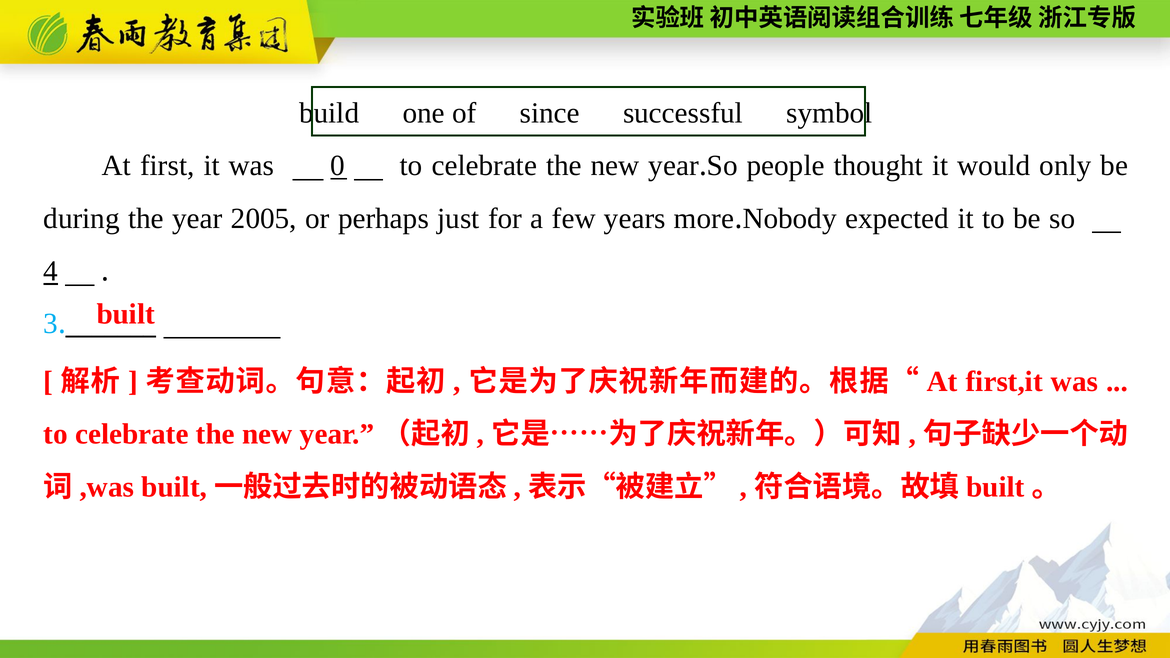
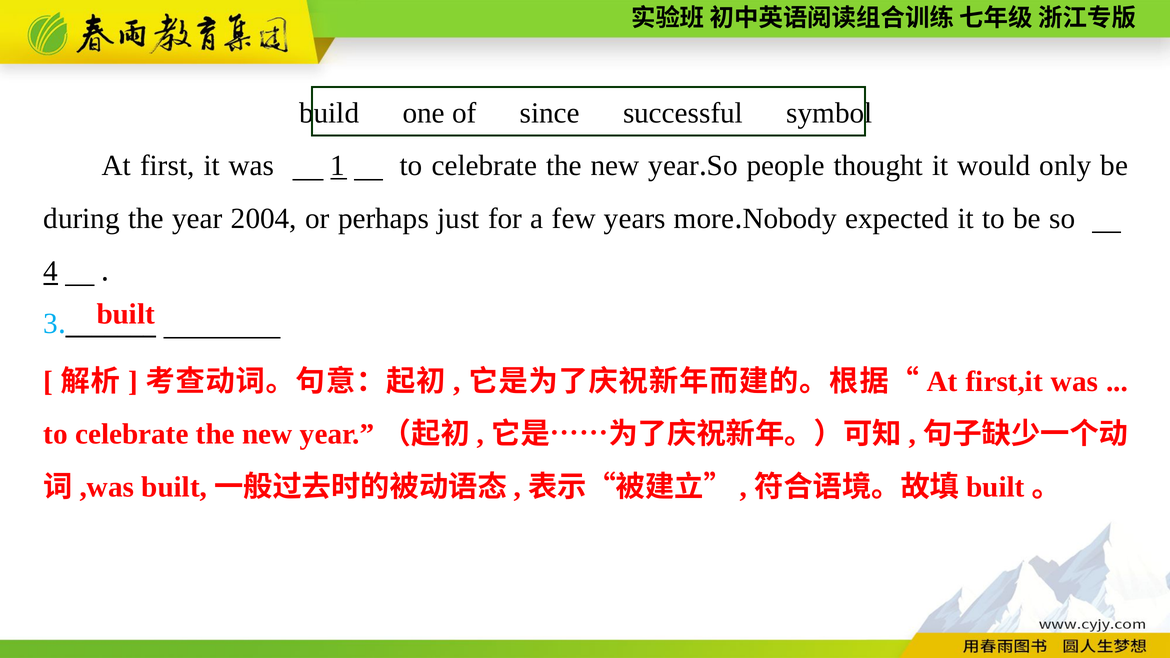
0: 0 -> 1
2005: 2005 -> 2004
